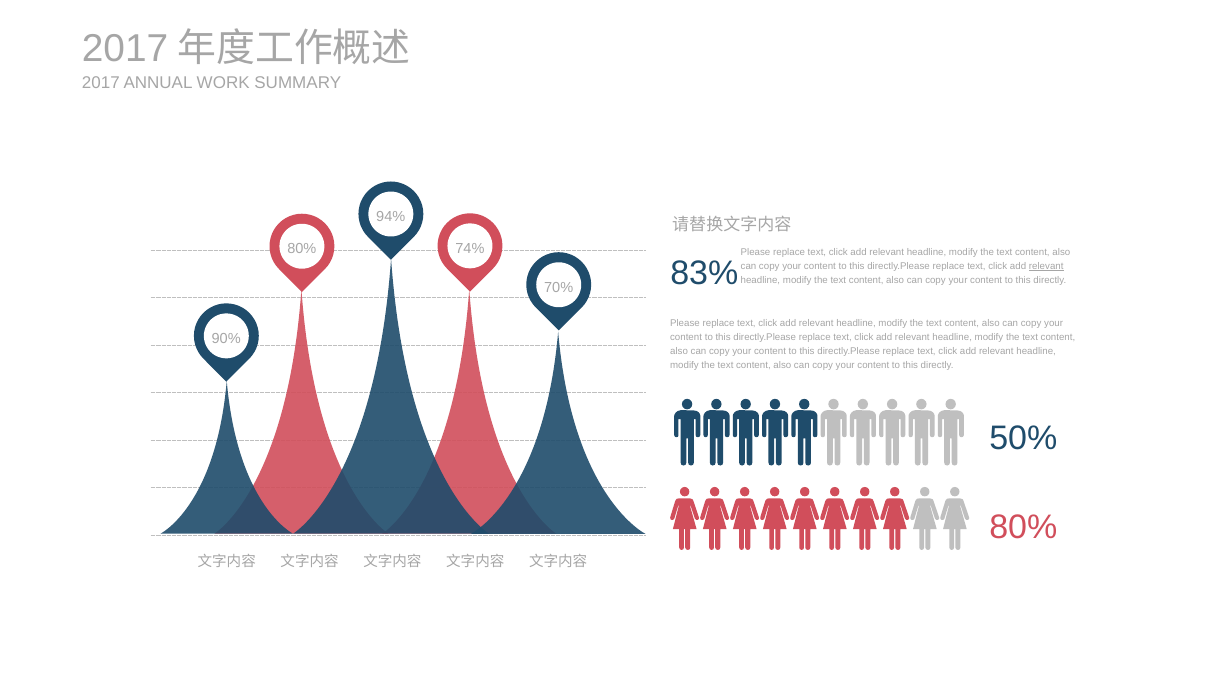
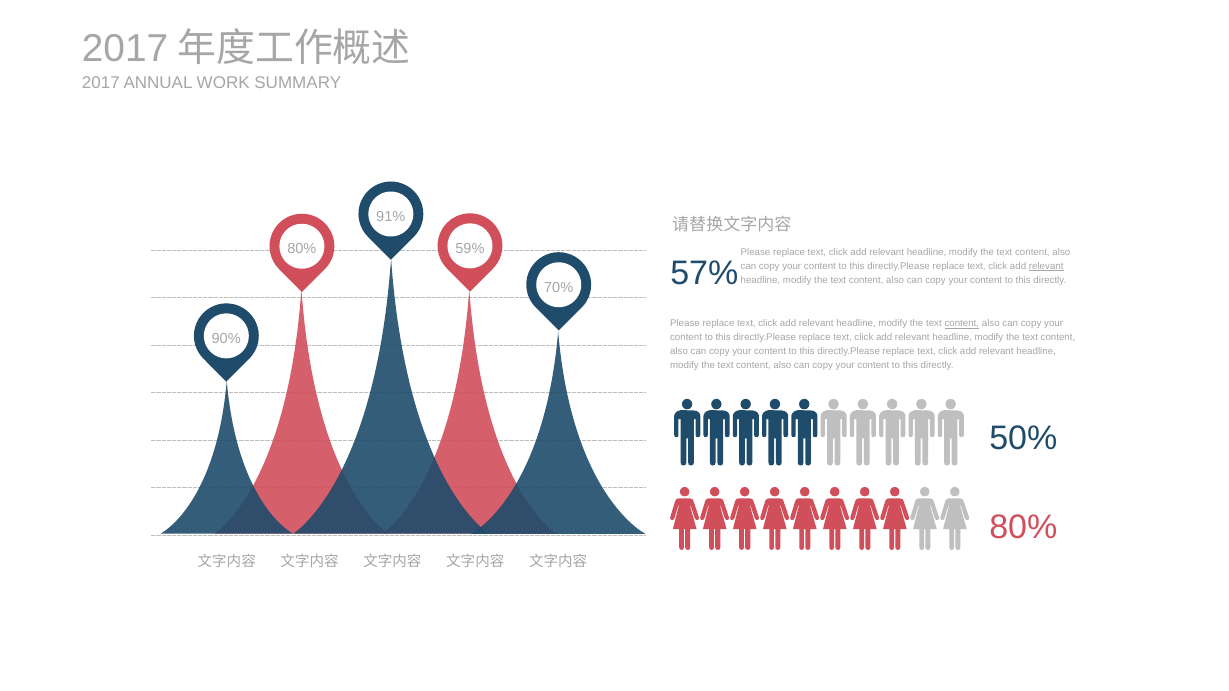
94%: 94% -> 91%
74%: 74% -> 59%
83%: 83% -> 57%
content at (962, 324) underline: none -> present
